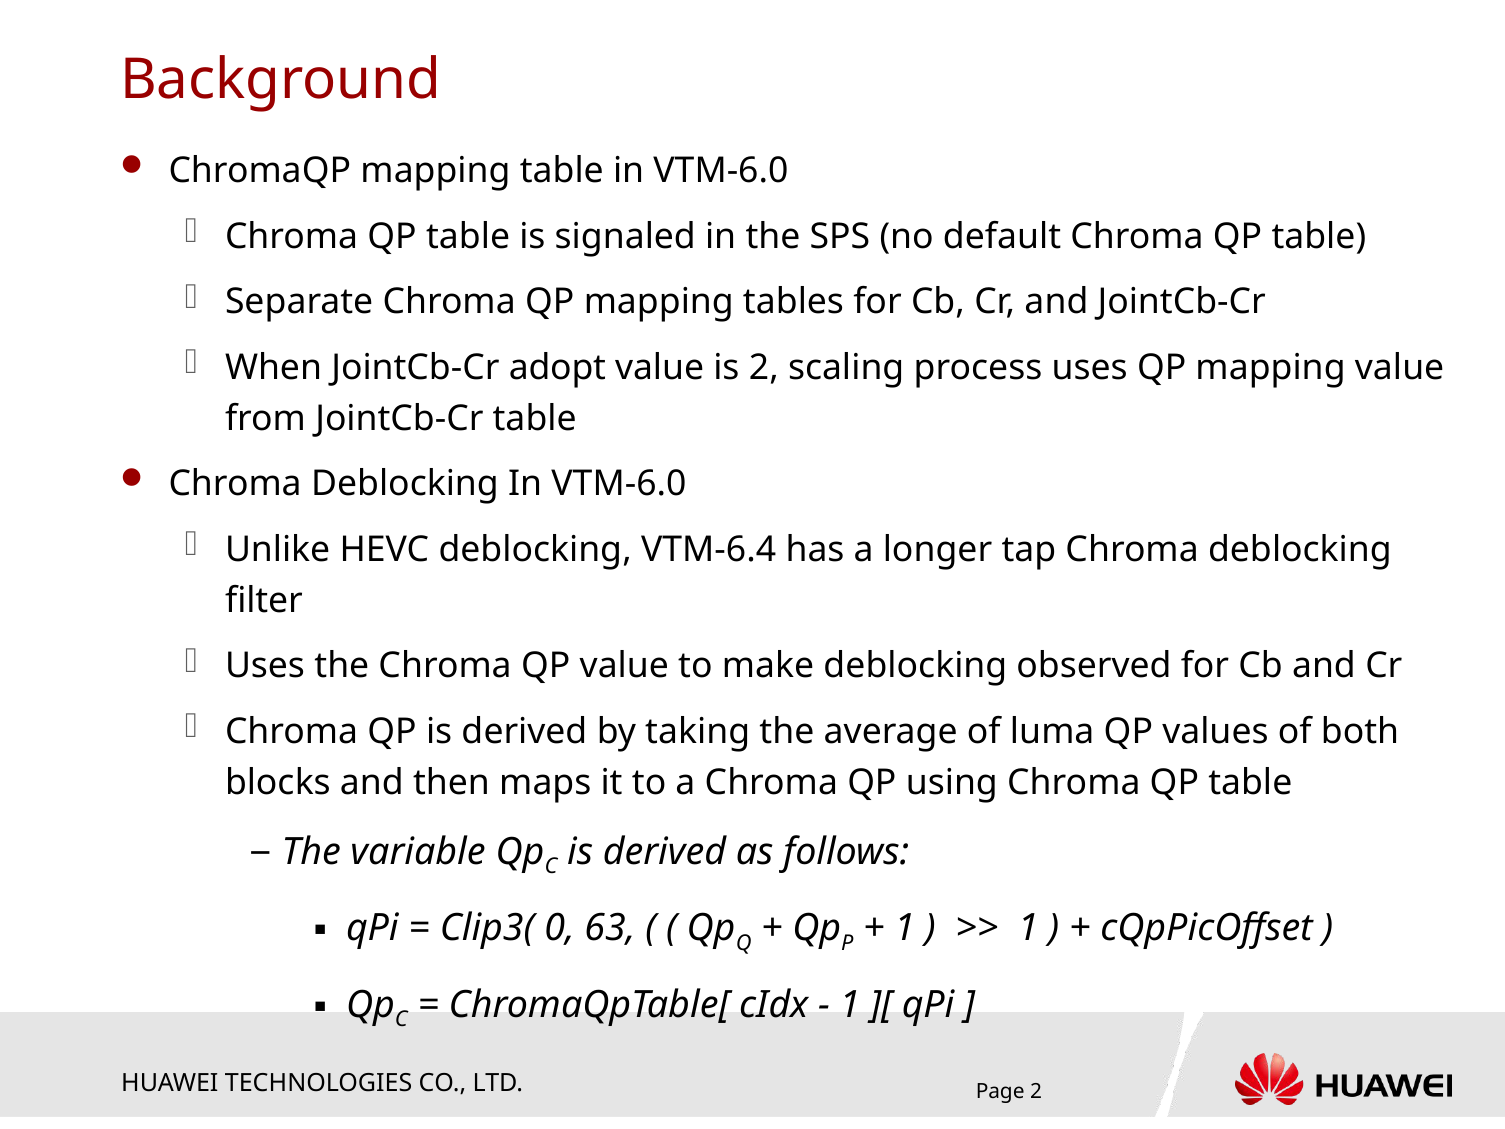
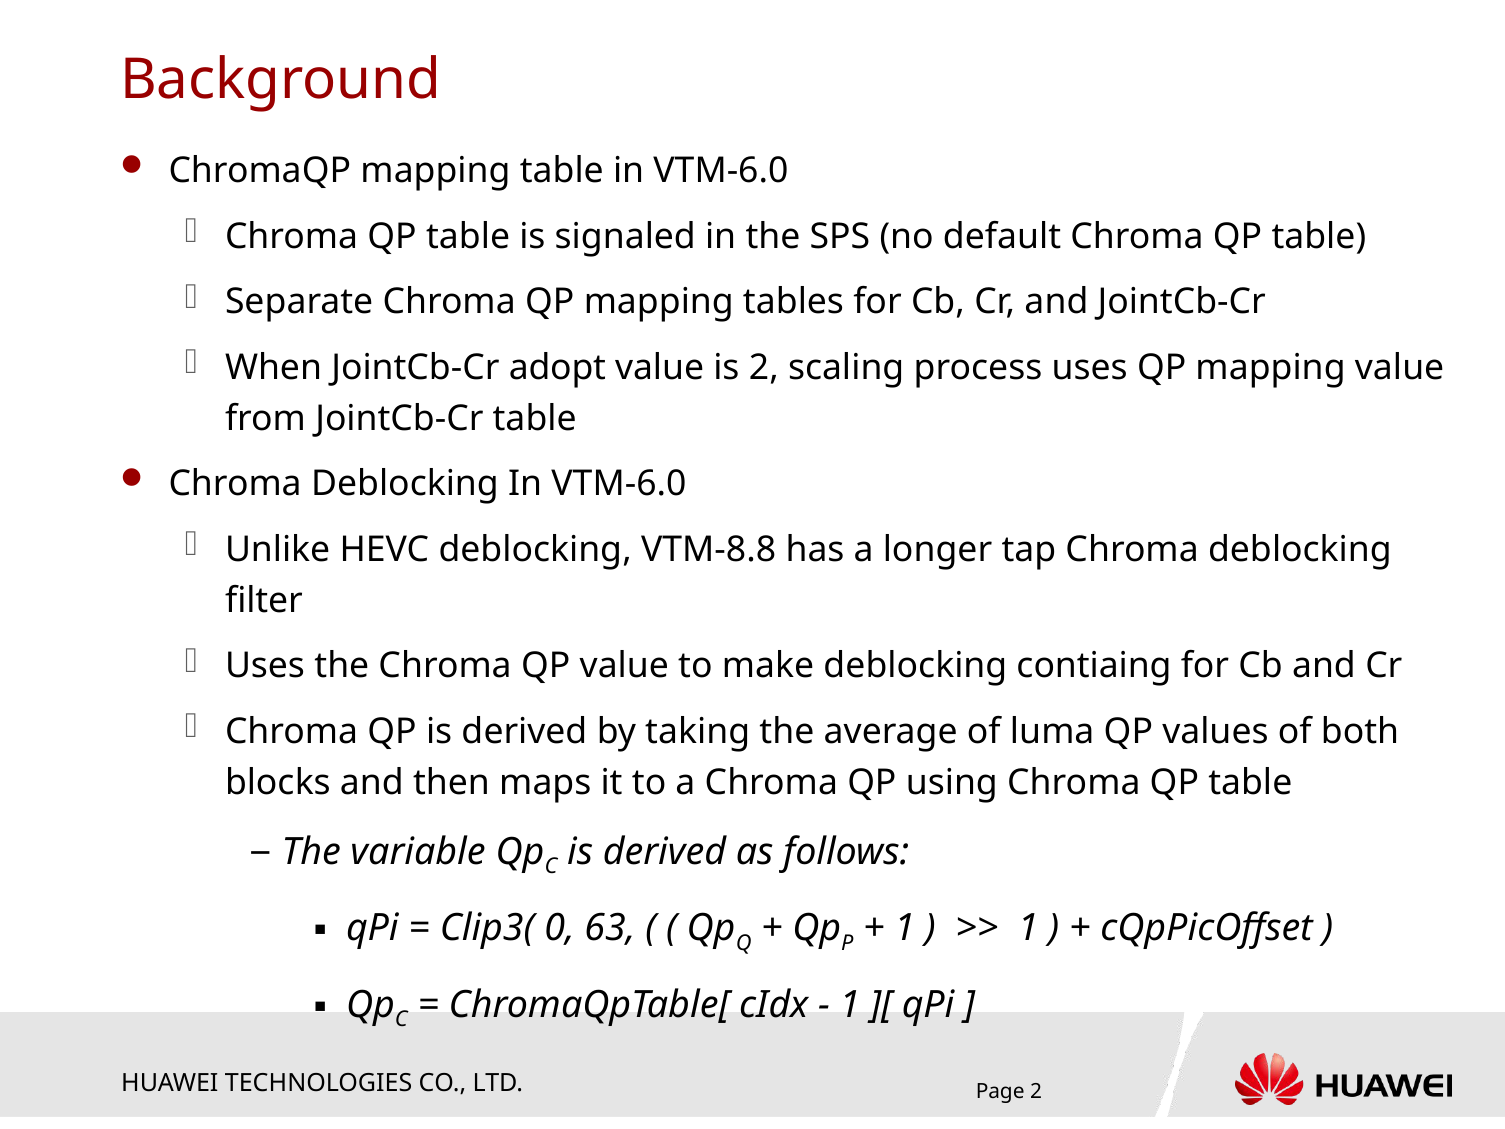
VTM-6.4: VTM-6.4 -> VTM-8.8
observed: observed -> contiaing
